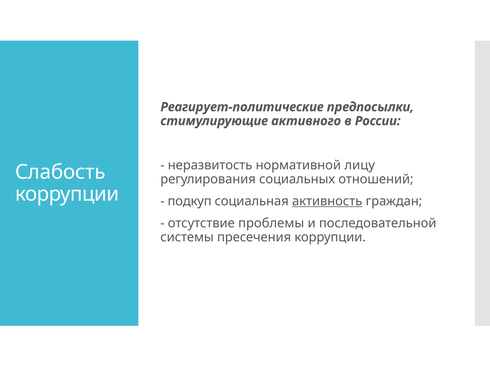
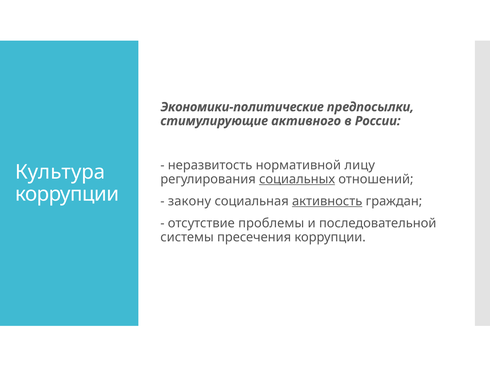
Реагирует-политические: Реагирует-политические -> Экономики-политические
Слабость: Слабость -> Культура
социальных underline: none -> present
подкуп: подкуп -> закону
